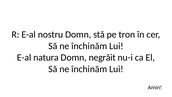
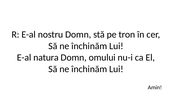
negrăit: negrăit -> omului
